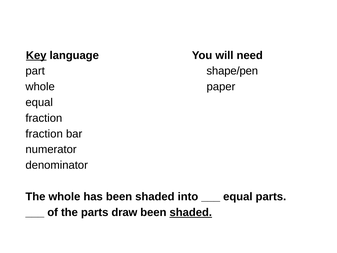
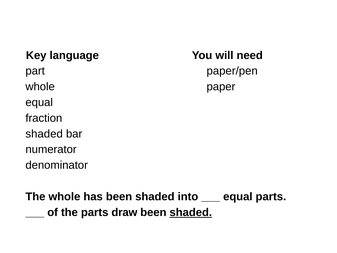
Key underline: present -> none
shape/pen: shape/pen -> paper/pen
fraction at (44, 134): fraction -> shaded
